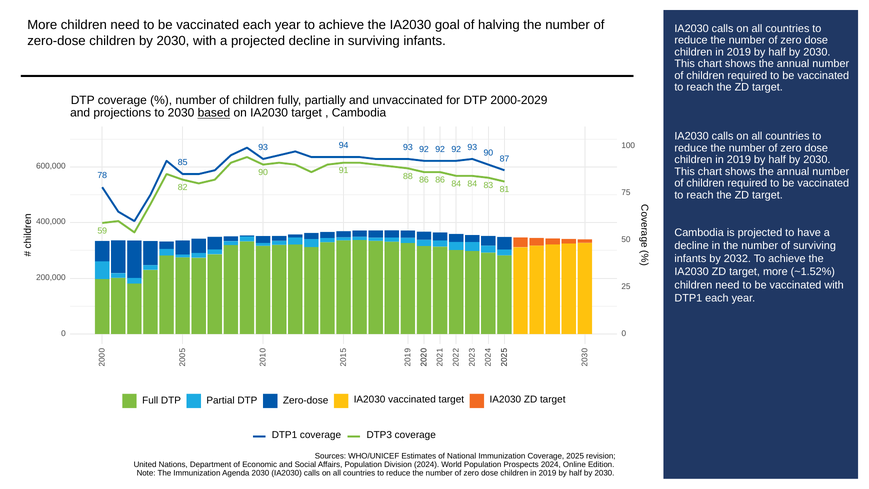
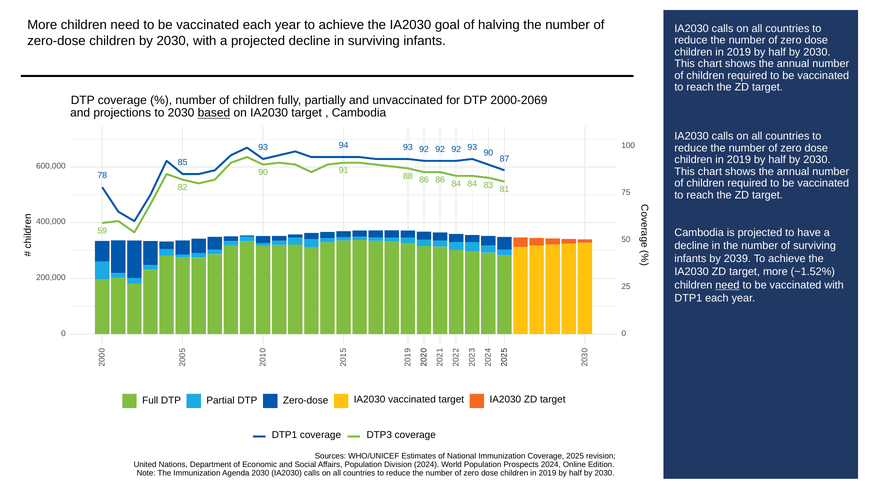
2000-2029: 2000-2029 -> 2000-2069
2032: 2032 -> 2039
need at (727, 285) underline: none -> present
